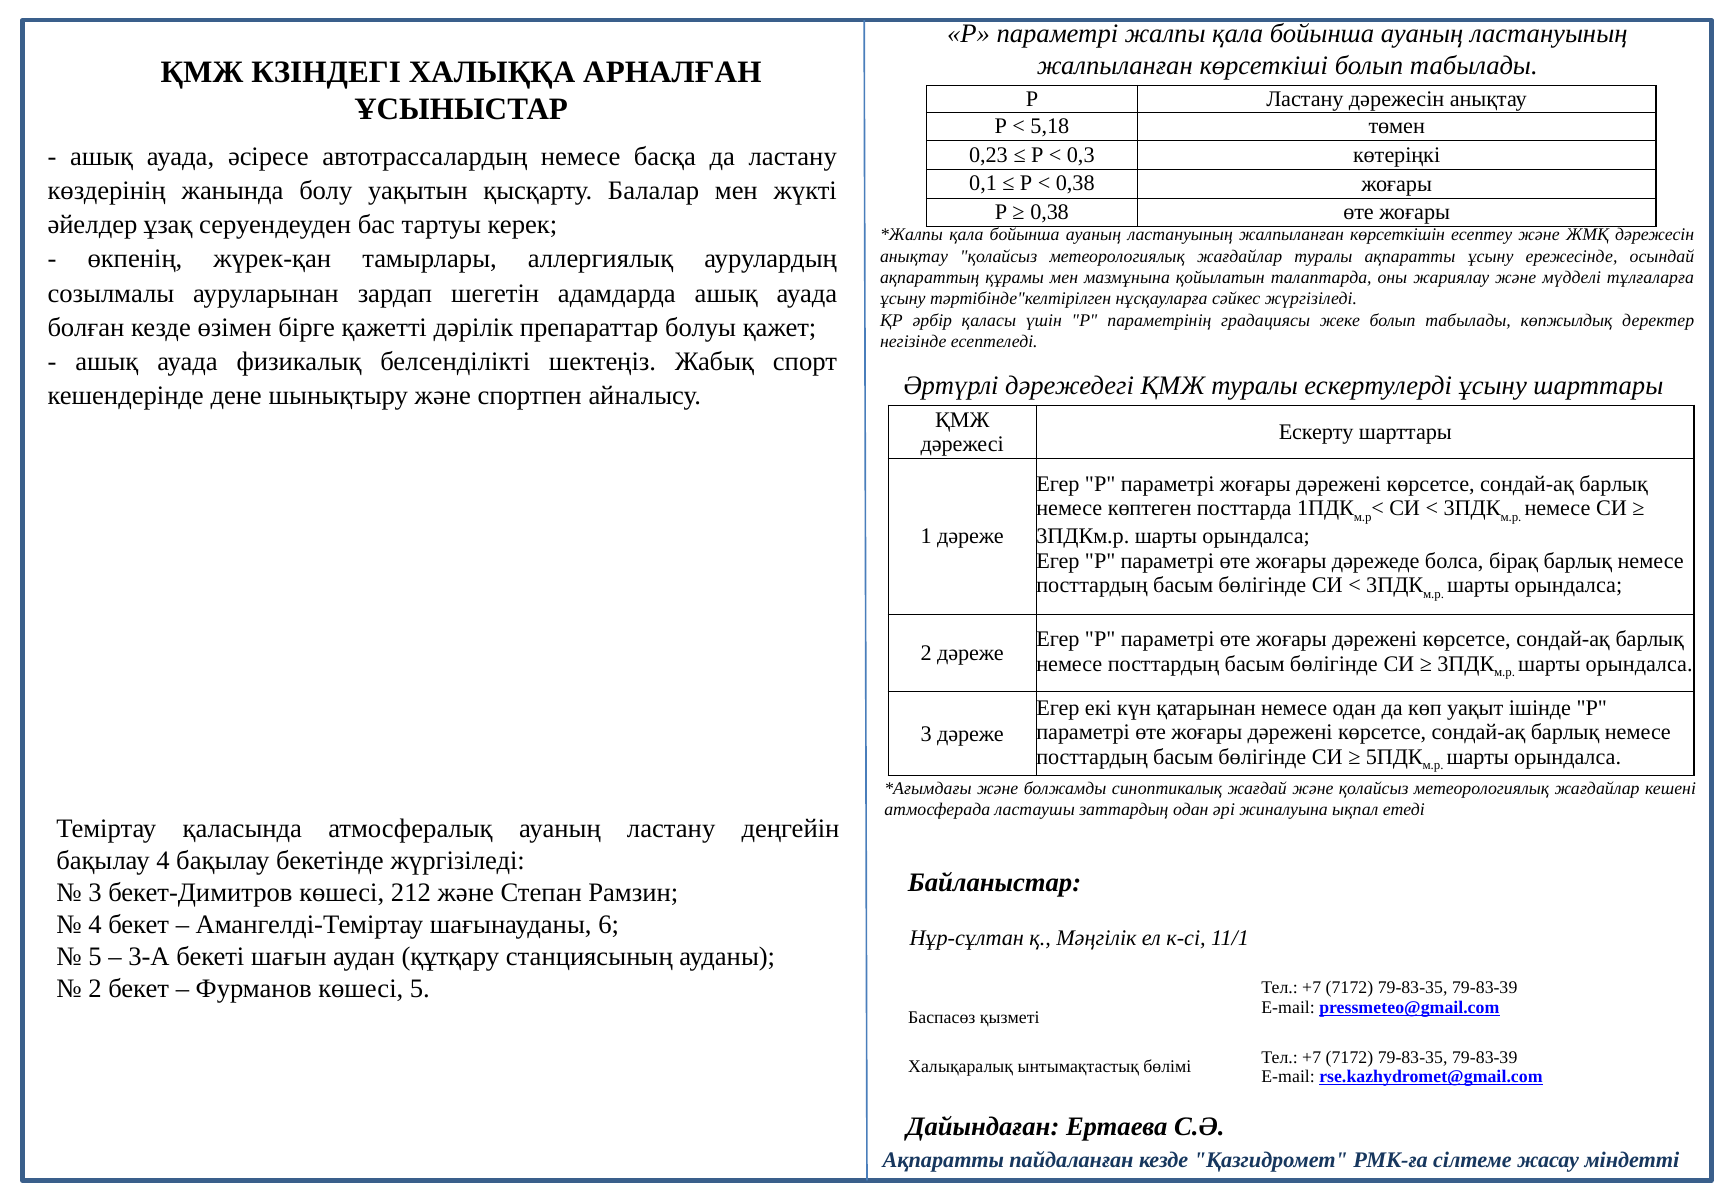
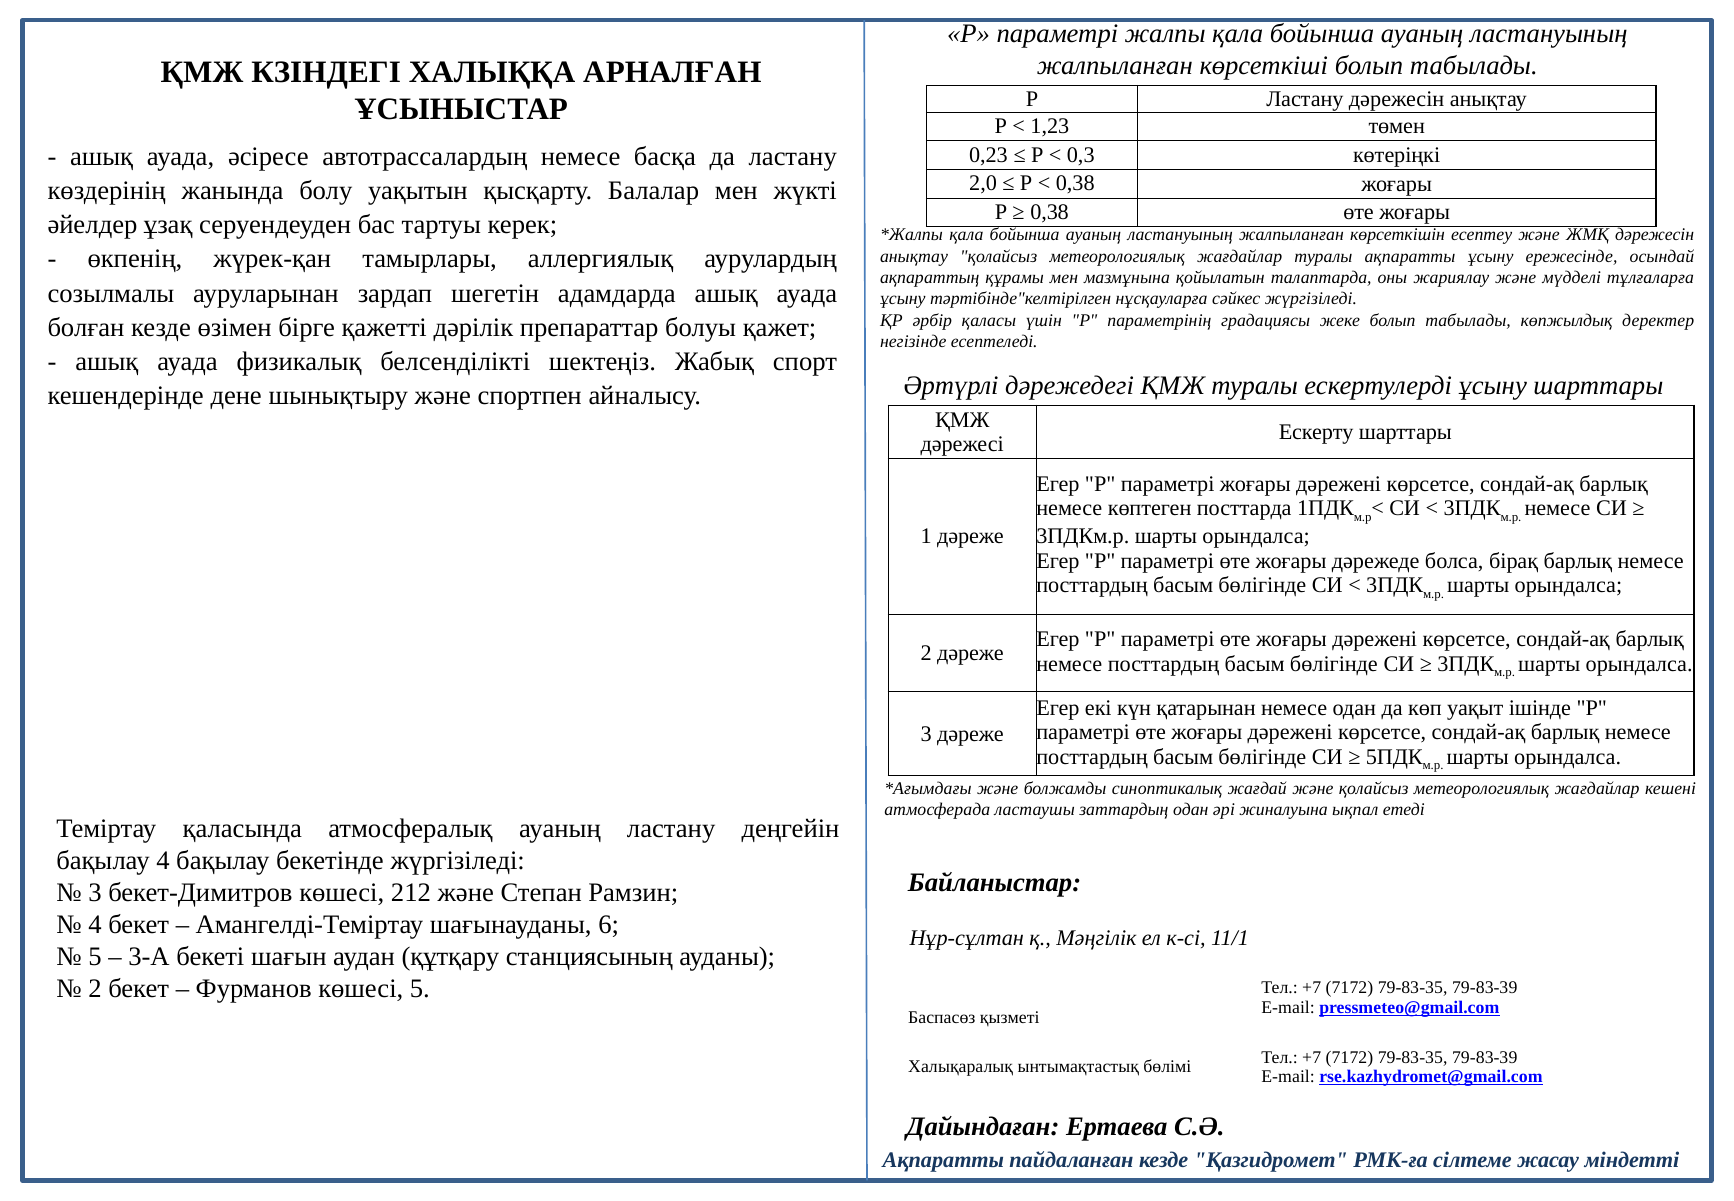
5,18: 5,18 -> 1,23
0,1: 0,1 -> 2,0
